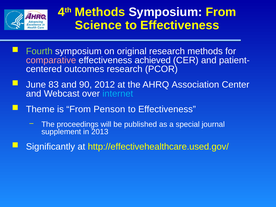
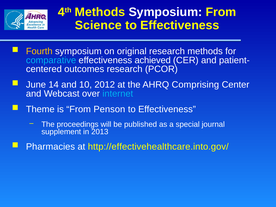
Fourth colour: light green -> yellow
comparative colour: pink -> light blue
83: 83 -> 14
90: 90 -> 10
Association: Association -> Comprising
Significantly: Significantly -> Pharmacies
http://effectivehealthcare.used.gov/: http://effectivehealthcare.used.gov/ -> http://effectivehealthcare.into.gov/
